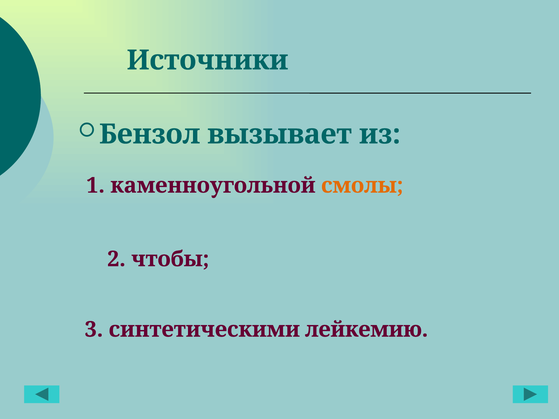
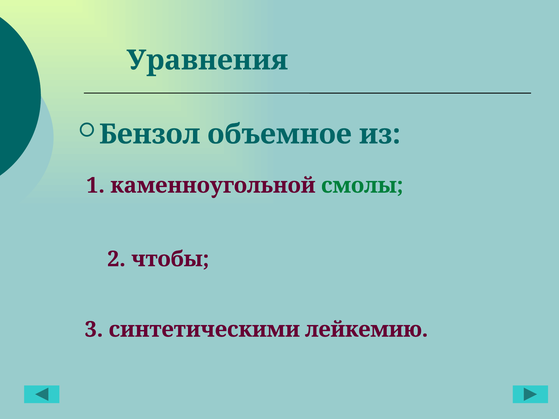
Источники: Источники -> Уравнения
вызывает: вызывает -> объемное
смолы colour: orange -> green
